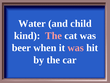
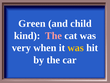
Water: Water -> Green
beer: beer -> very
was at (76, 48) colour: pink -> yellow
